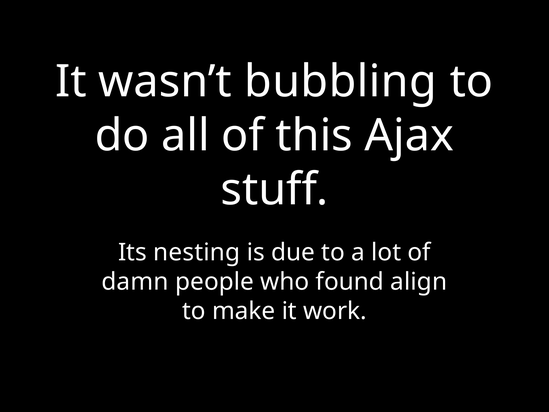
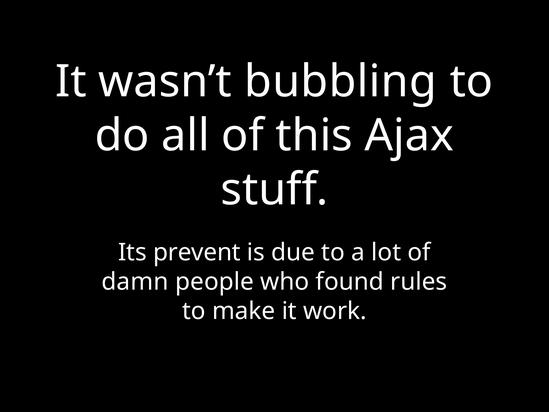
nesting: nesting -> prevent
align: align -> rules
